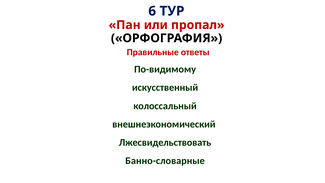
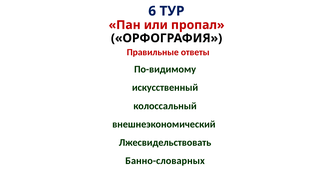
Банно-словарные: Банно-словарные -> Банно-словарных
